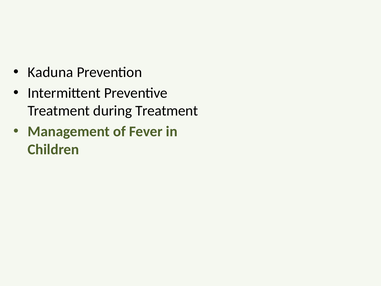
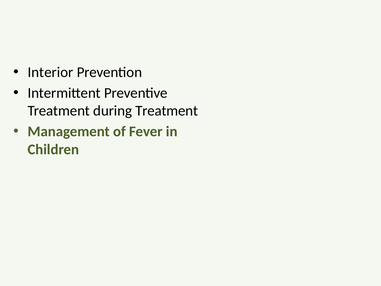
Kaduna: Kaduna -> Interior
